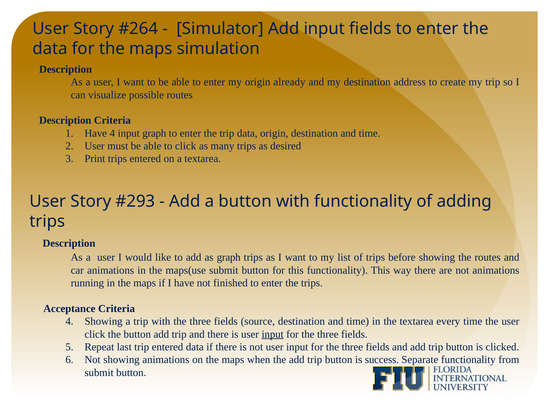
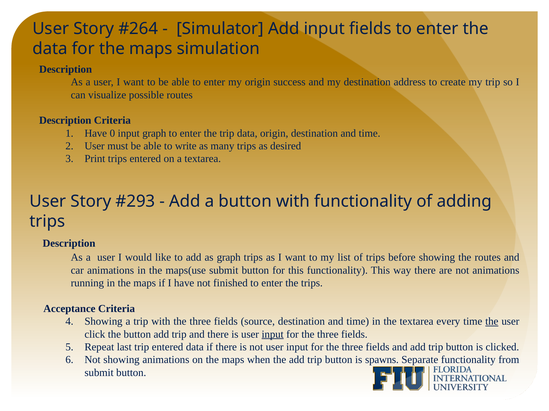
already: already -> success
Have 4: 4 -> 0
to click: click -> write
the at (492, 322) underline: none -> present
success: success -> spawns
